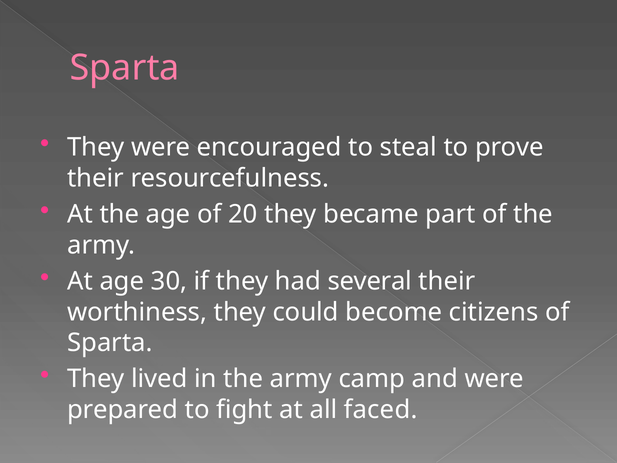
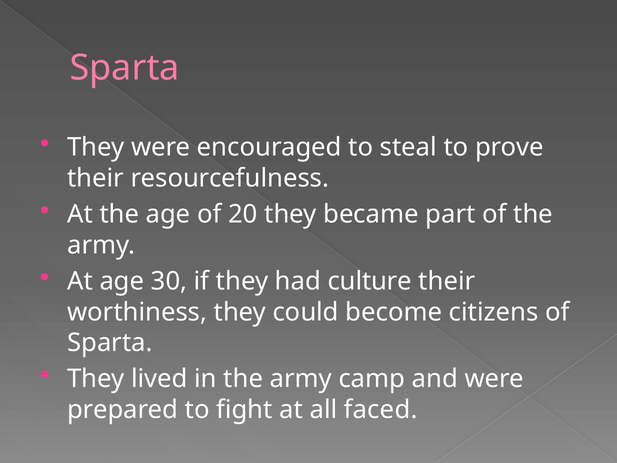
several: several -> culture
